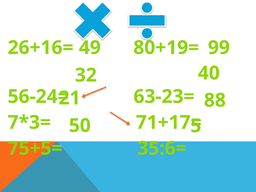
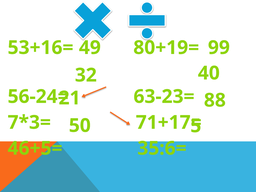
26+16=: 26+16= -> 53+16=
75+5=: 75+5= -> 46+5=
